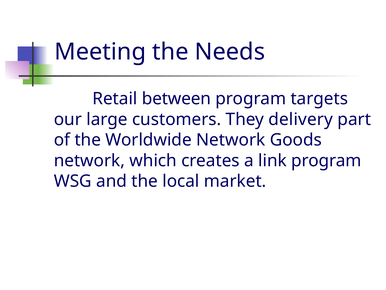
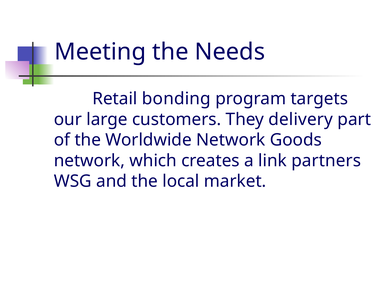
between: between -> bonding
link program: program -> partners
